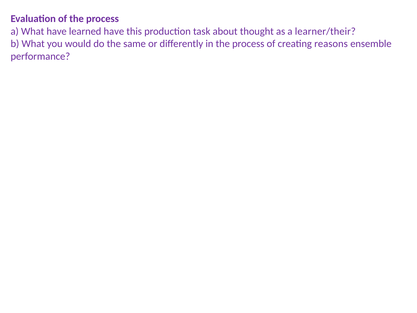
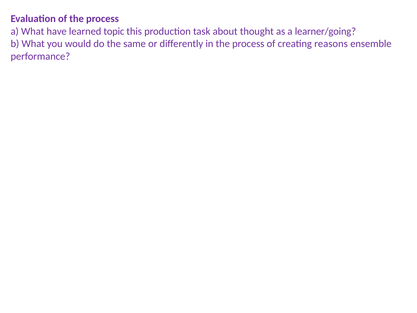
learned have: have -> topic
learner/their: learner/their -> learner/going
